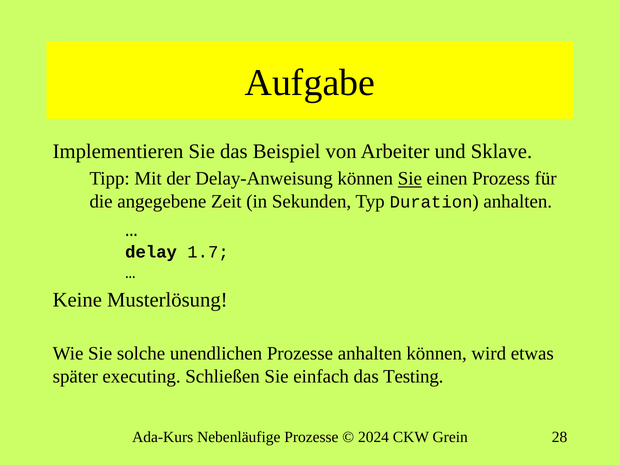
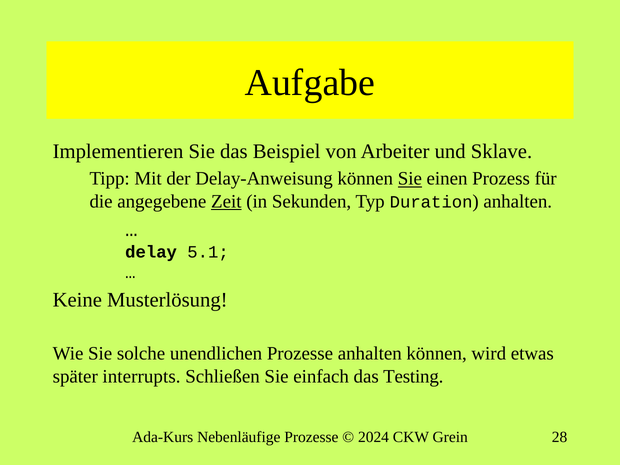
Zeit underline: none -> present
1.7: 1.7 -> 5.1
executing: executing -> interrupts
